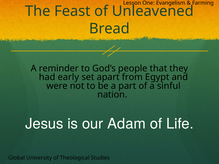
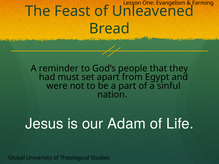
early: early -> must
